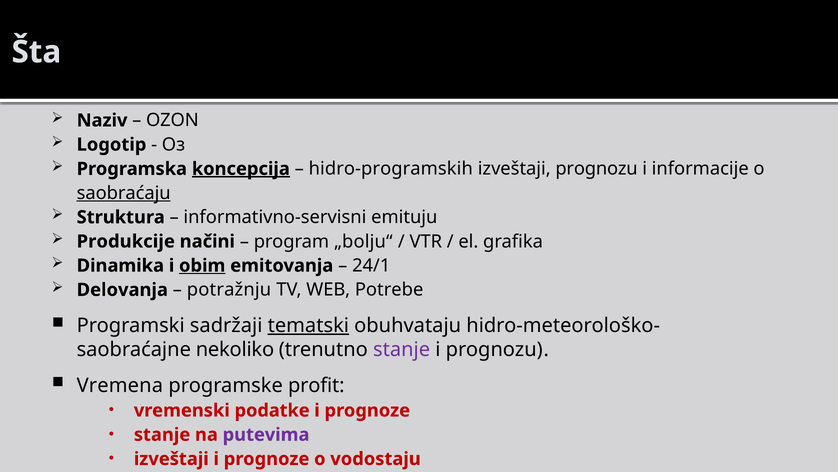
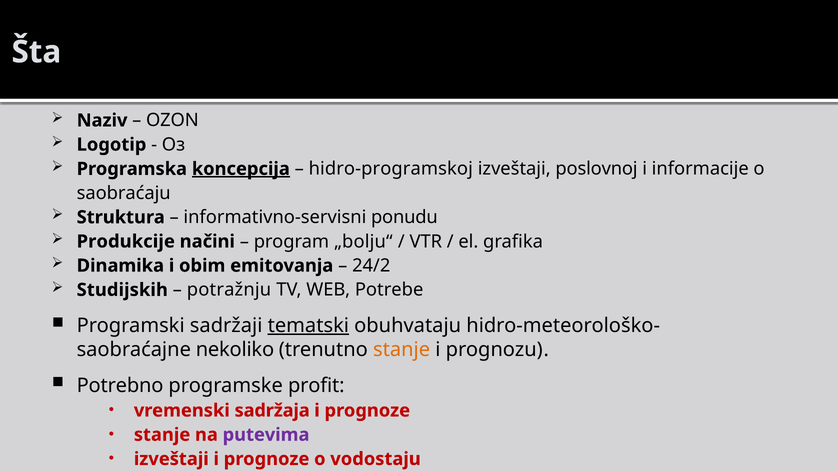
hidro-programskih: hidro-programskih -> hidro-programskoj
izveštaji prognozu: prognozu -> poslovnoj
saobraćaju underline: present -> none
emituju: emituju -> ponudu
obim underline: present -> none
24/1: 24/1 -> 24/2
Delovanja: Delovanja -> Studijskih
stanje at (402, 349) colour: purple -> orange
Vremena: Vremena -> Potrebno
podatke: podatke -> sadržaja
